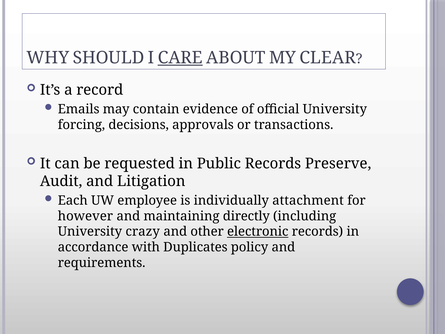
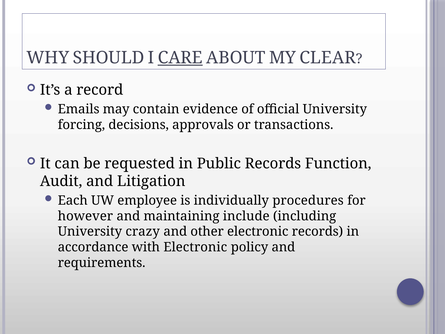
Preserve: Preserve -> Function
attachment: attachment -> procedures
directly: directly -> include
electronic at (258, 232) underline: present -> none
with Duplicates: Duplicates -> Electronic
